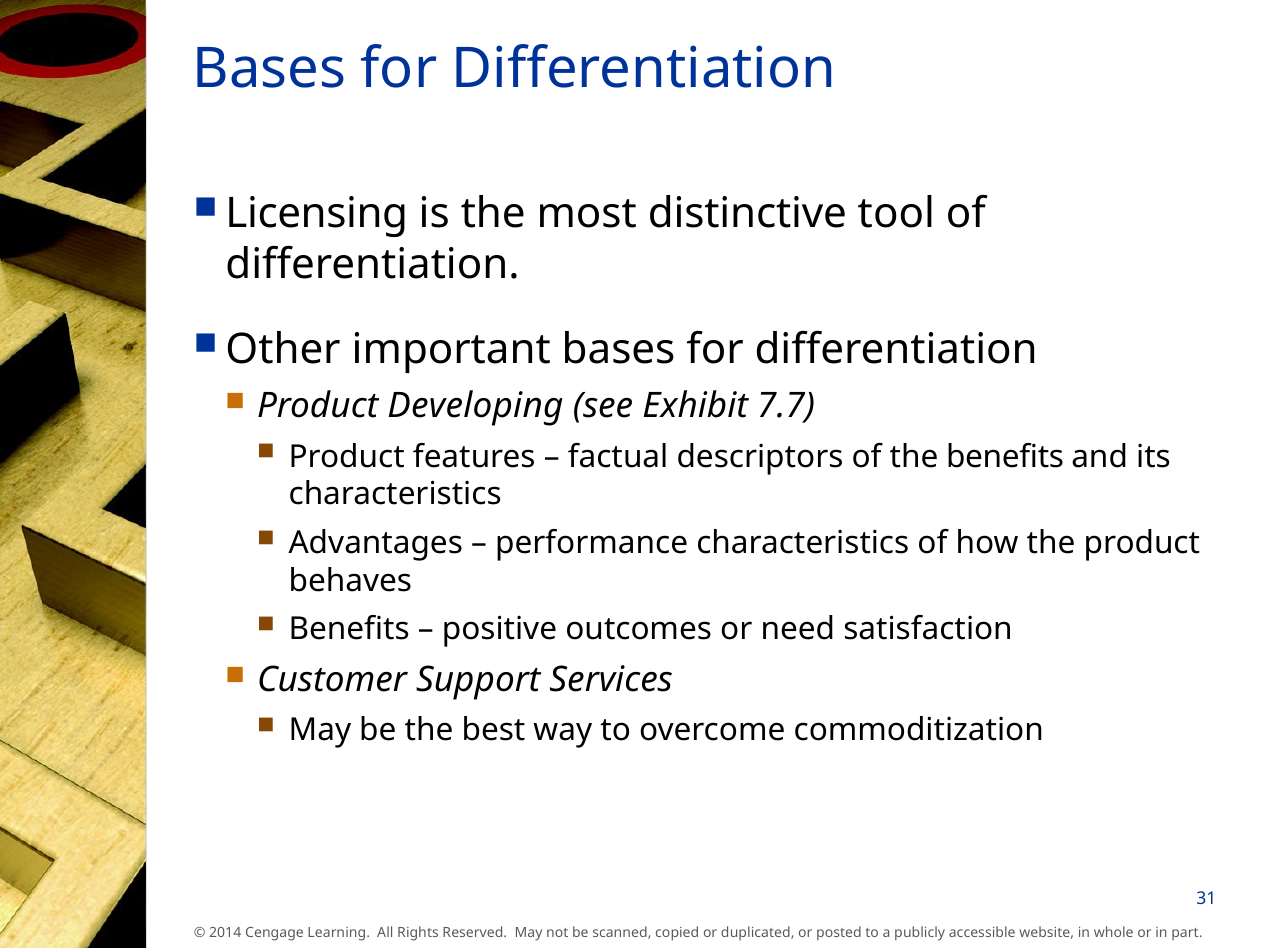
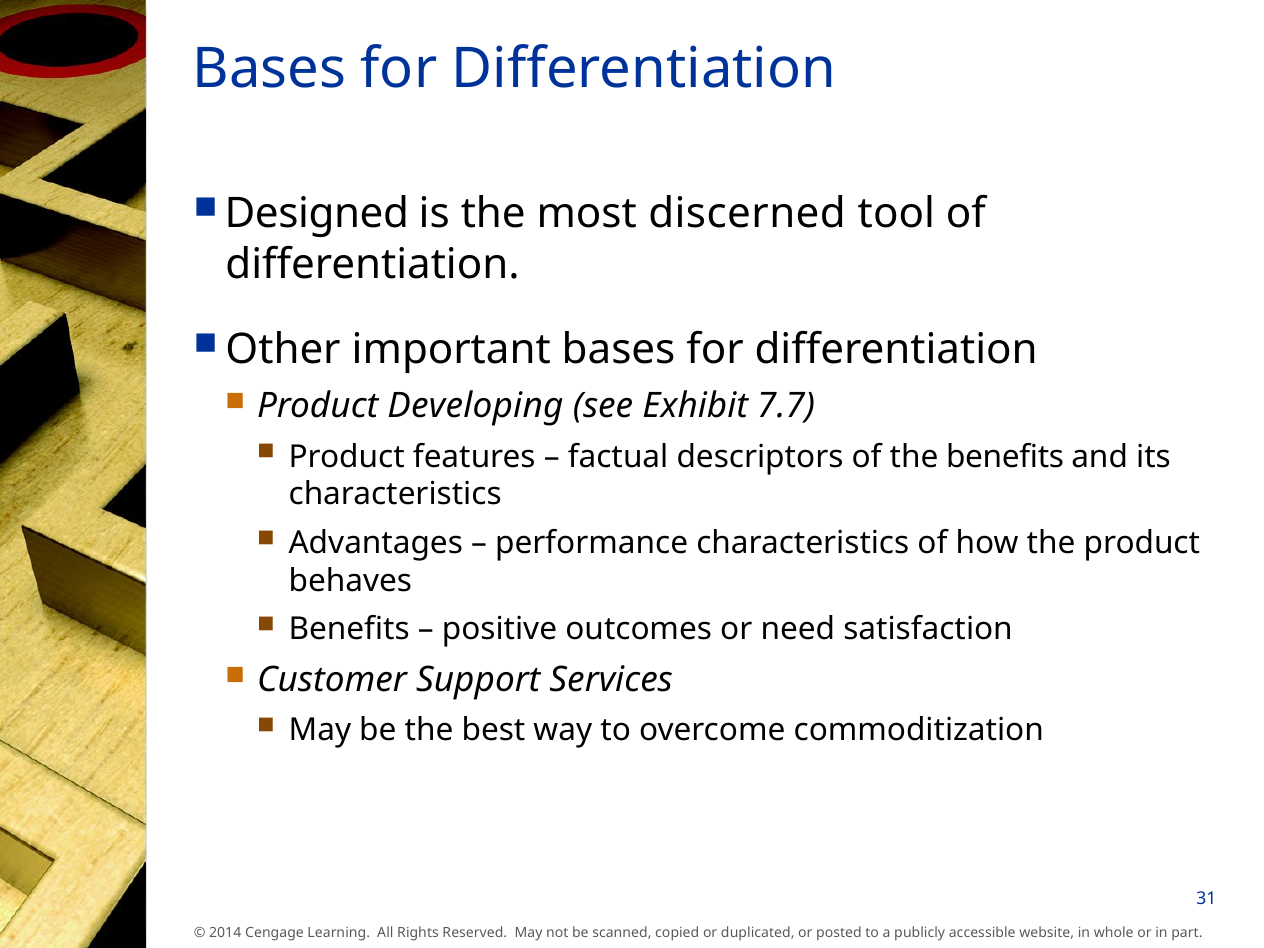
Licensing: Licensing -> Designed
distinctive: distinctive -> discerned
